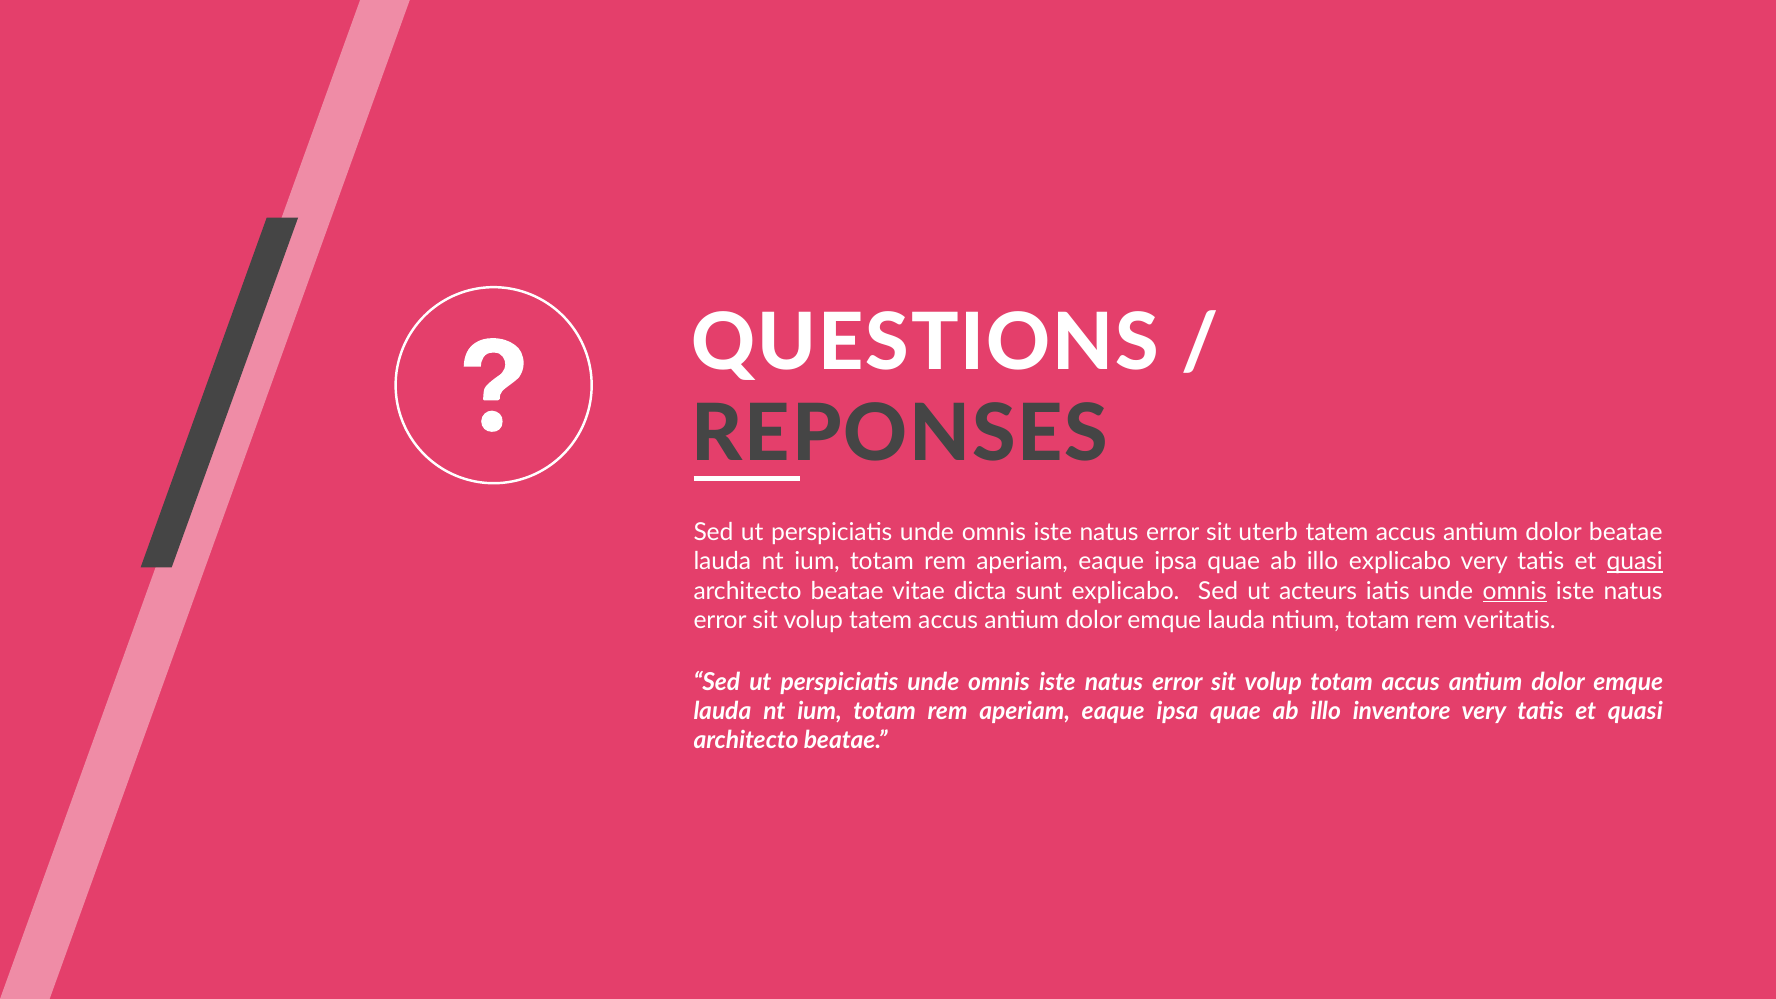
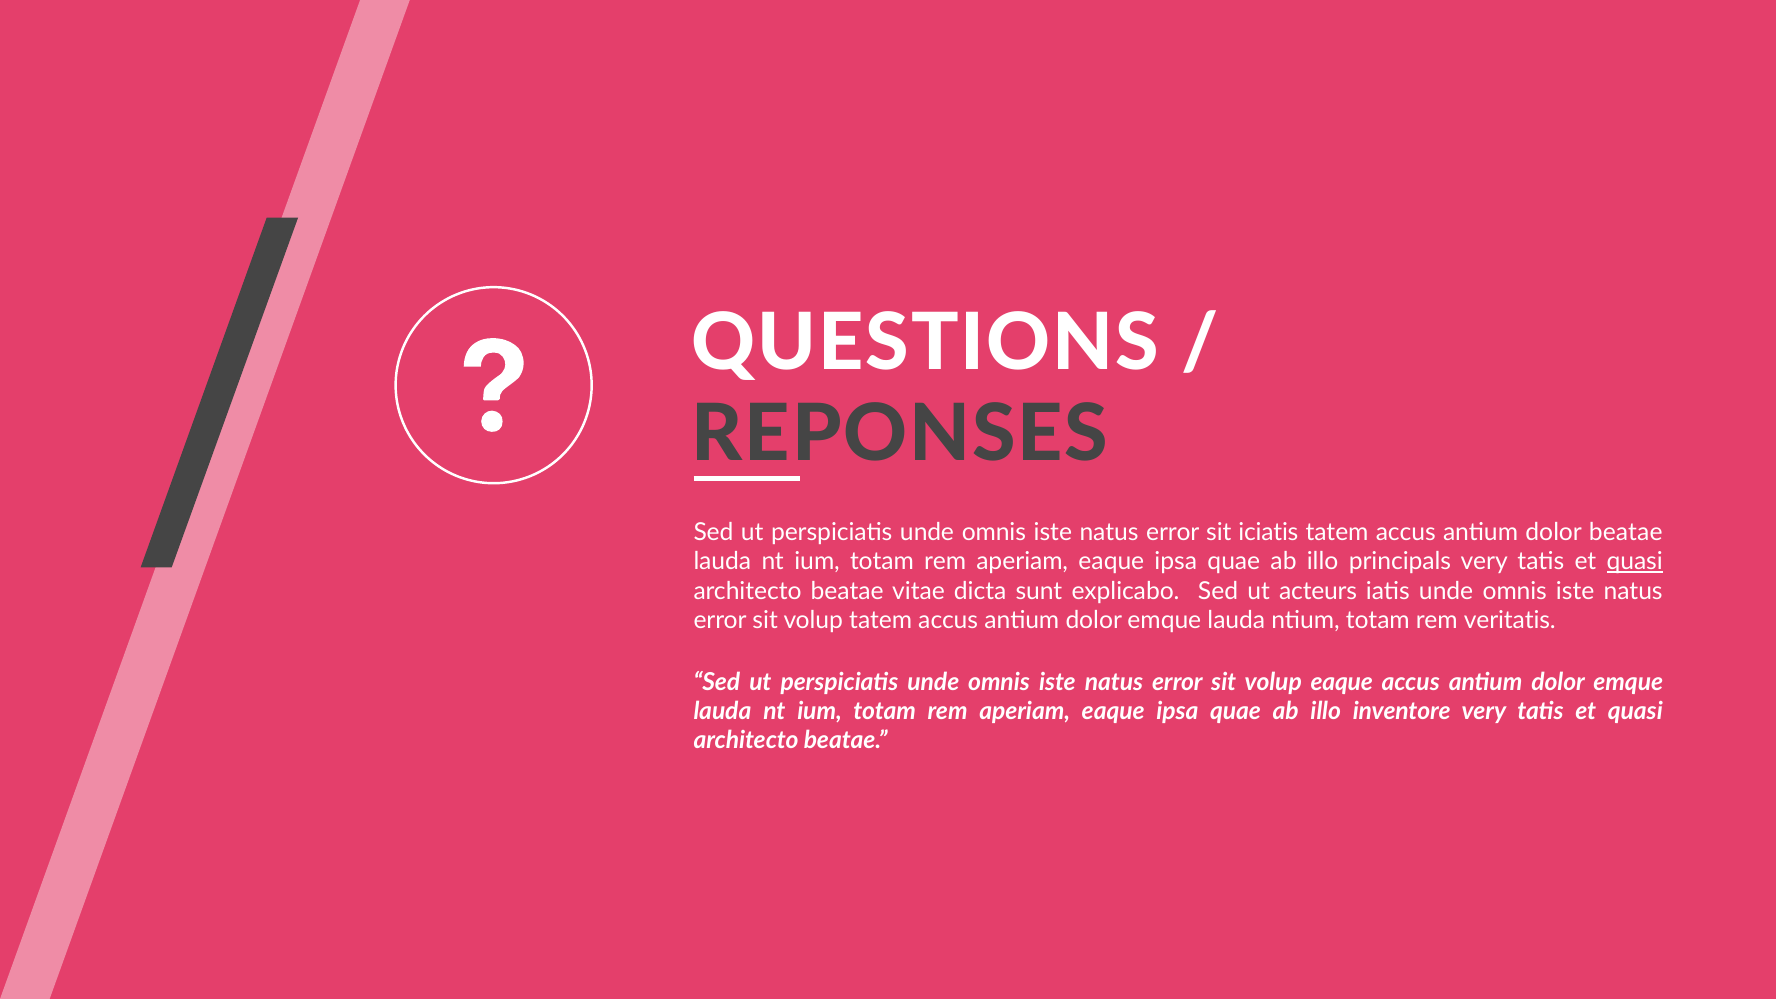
uterb: uterb -> iciatis
illo explicabo: explicabo -> principals
omnis at (1515, 591) underline: present -> none
volup totam: totam -> eaque
